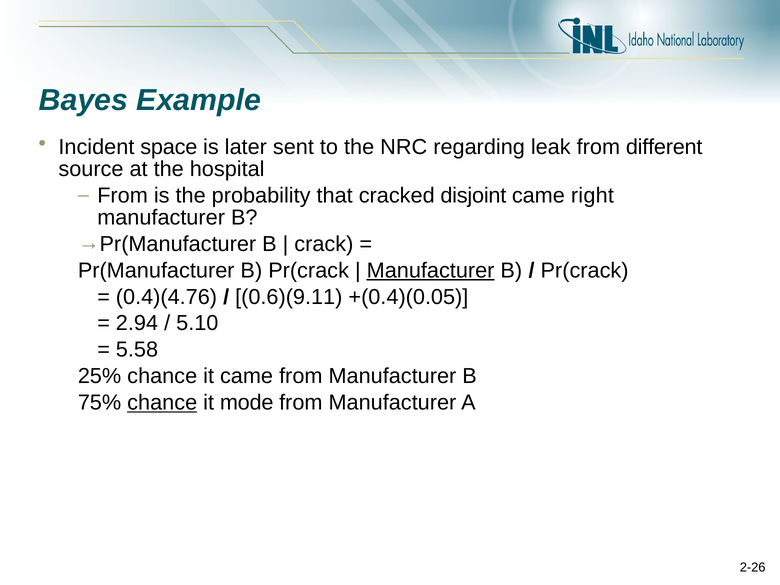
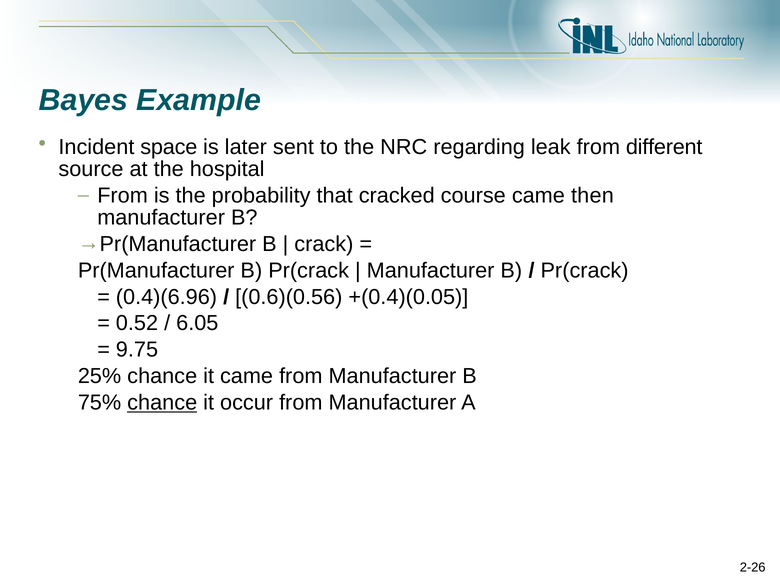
disjoint: disjoint -> course
right: right -> then
Manufacturer at (431, 270) underline: present -> none
0.4)(4.76: 0.4)(4.76 -> 0.4)(6.96
0.6)(9.11: 0.6)(9.11 -> 0.6)(0.56
2.94: 2.94 -> 0.52
5.10: 5.10 -> 6.05
5.58: 5.58 -> 9.75
mode: mode -> occur
